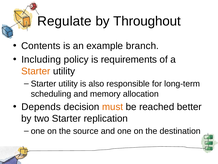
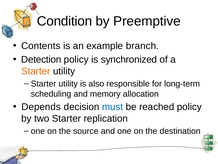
Regulate: Regulate -> Condition
Throughout: Throughout -> Preemptive
Including: Including -> Detection
requirements: requirements -> synchronized
must colour: orange -> blue
reached better: better -> policy
